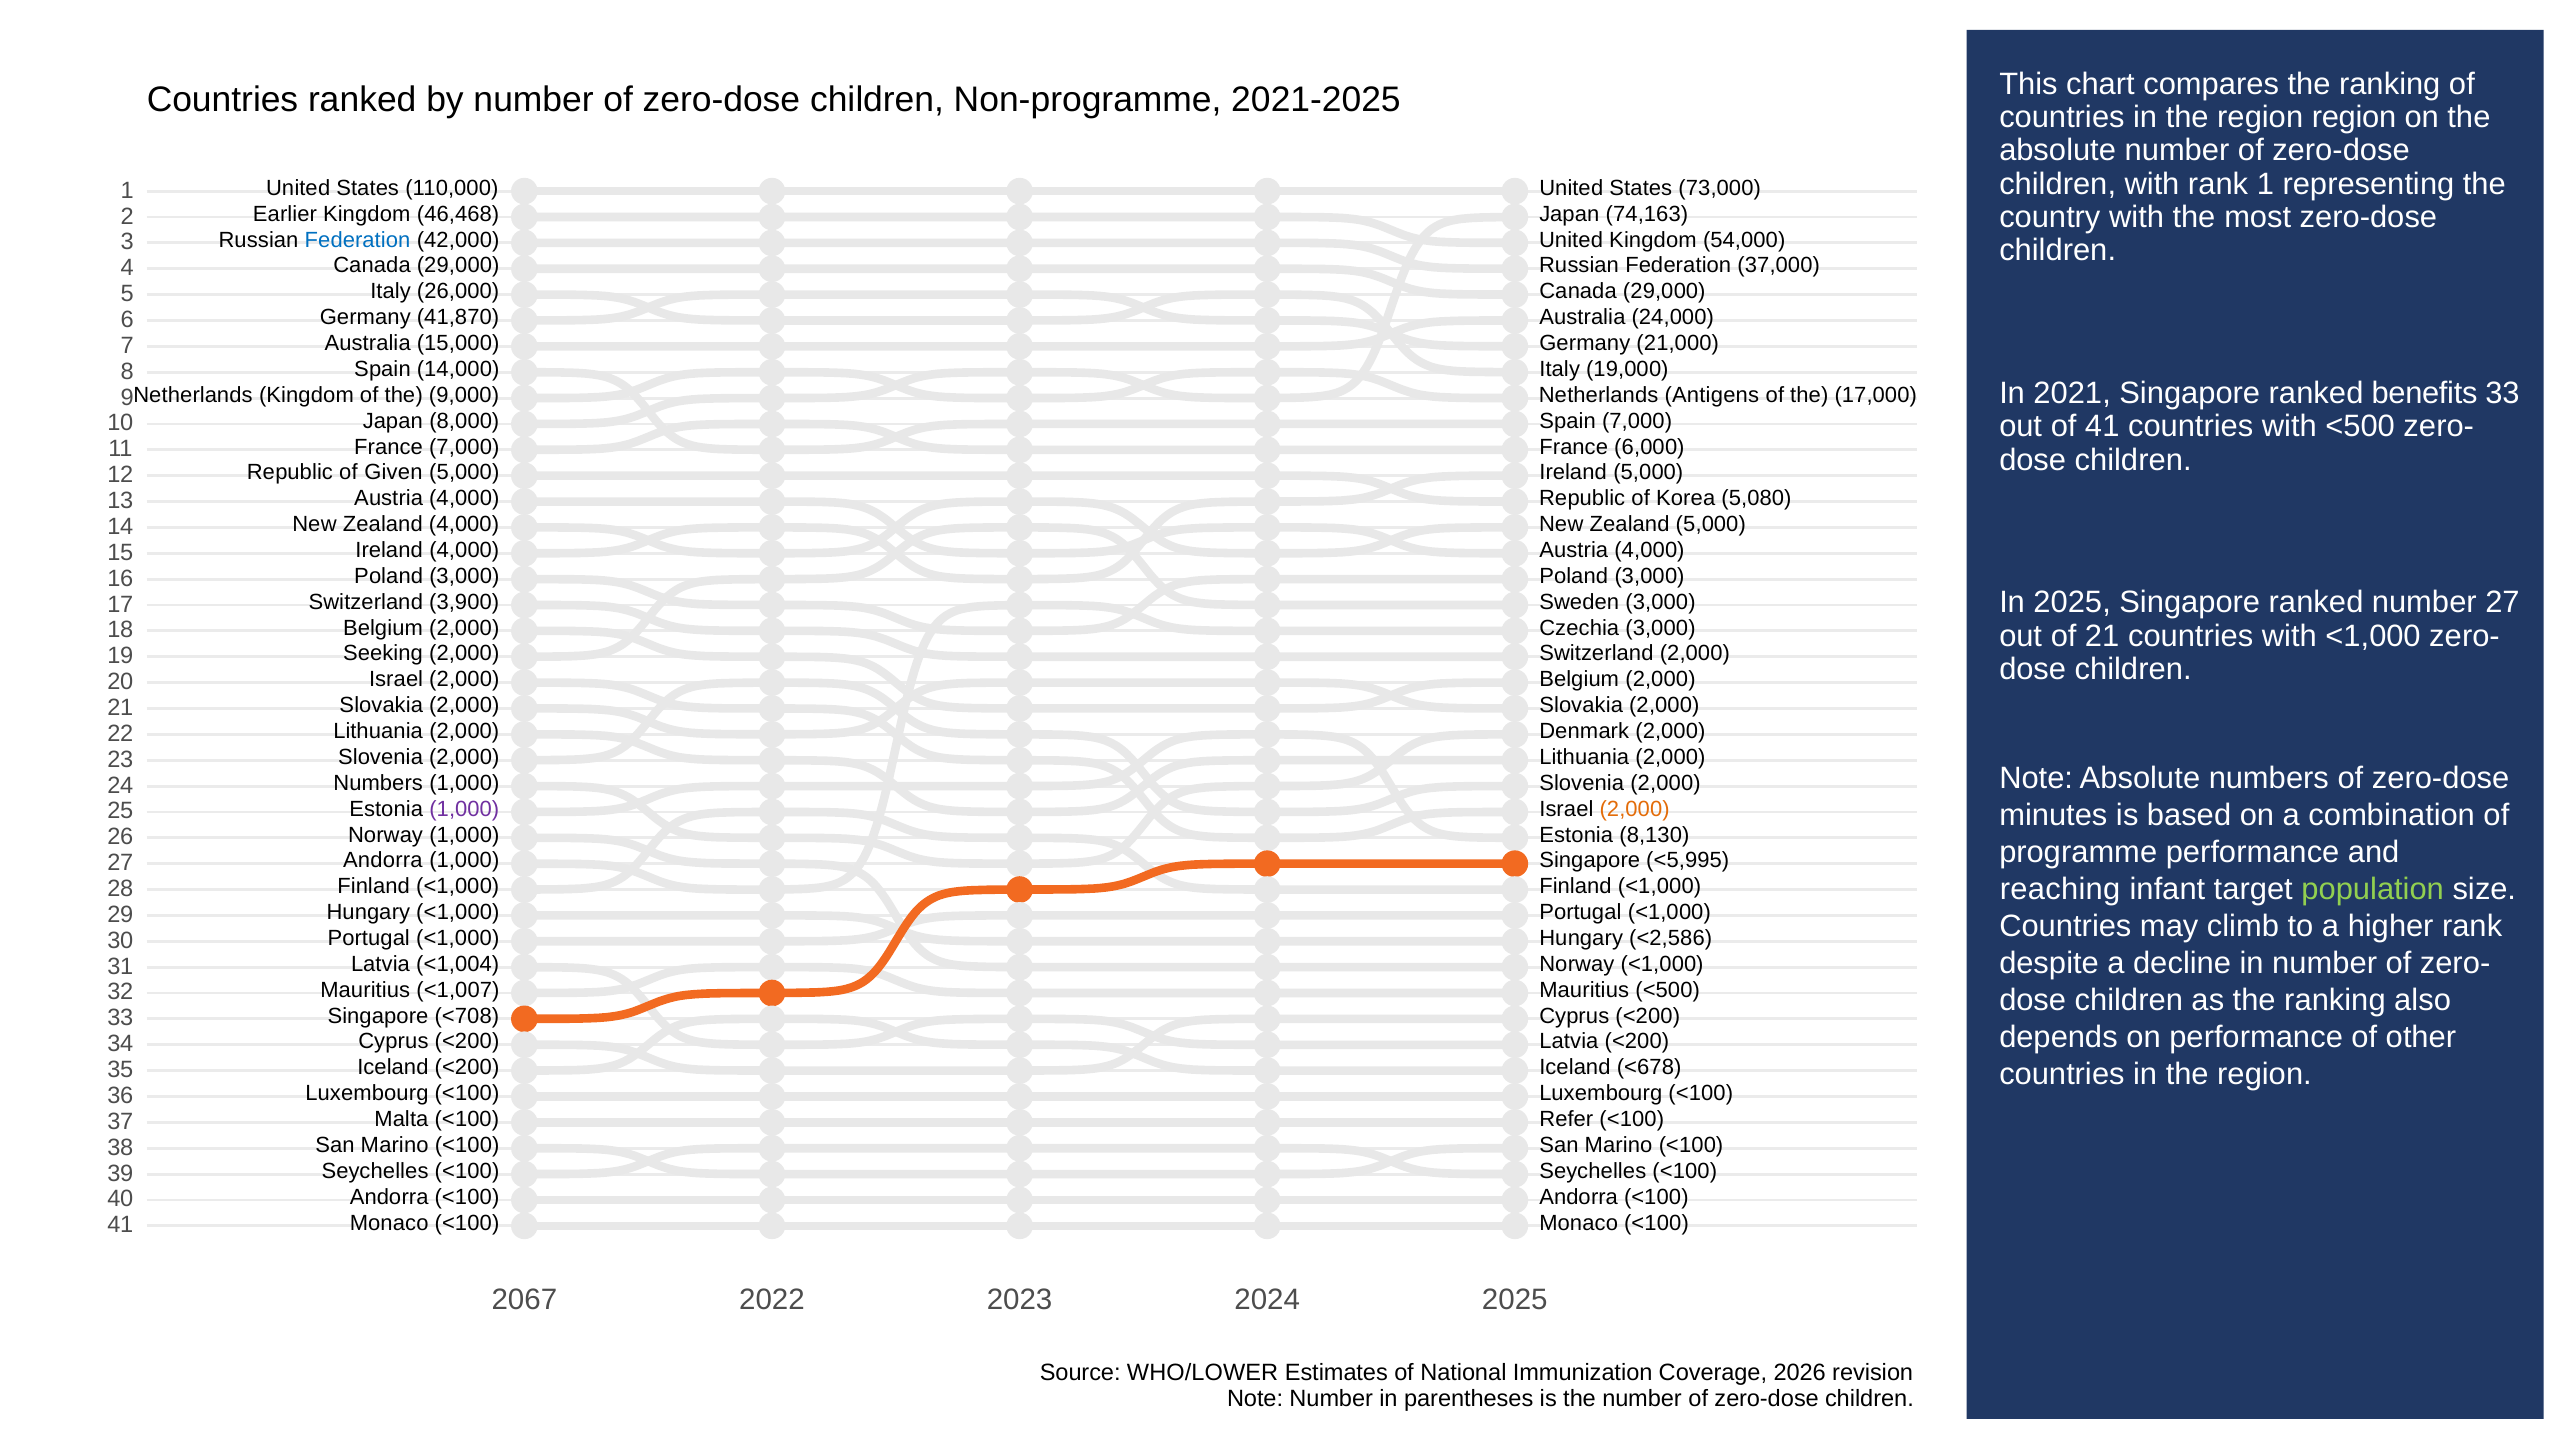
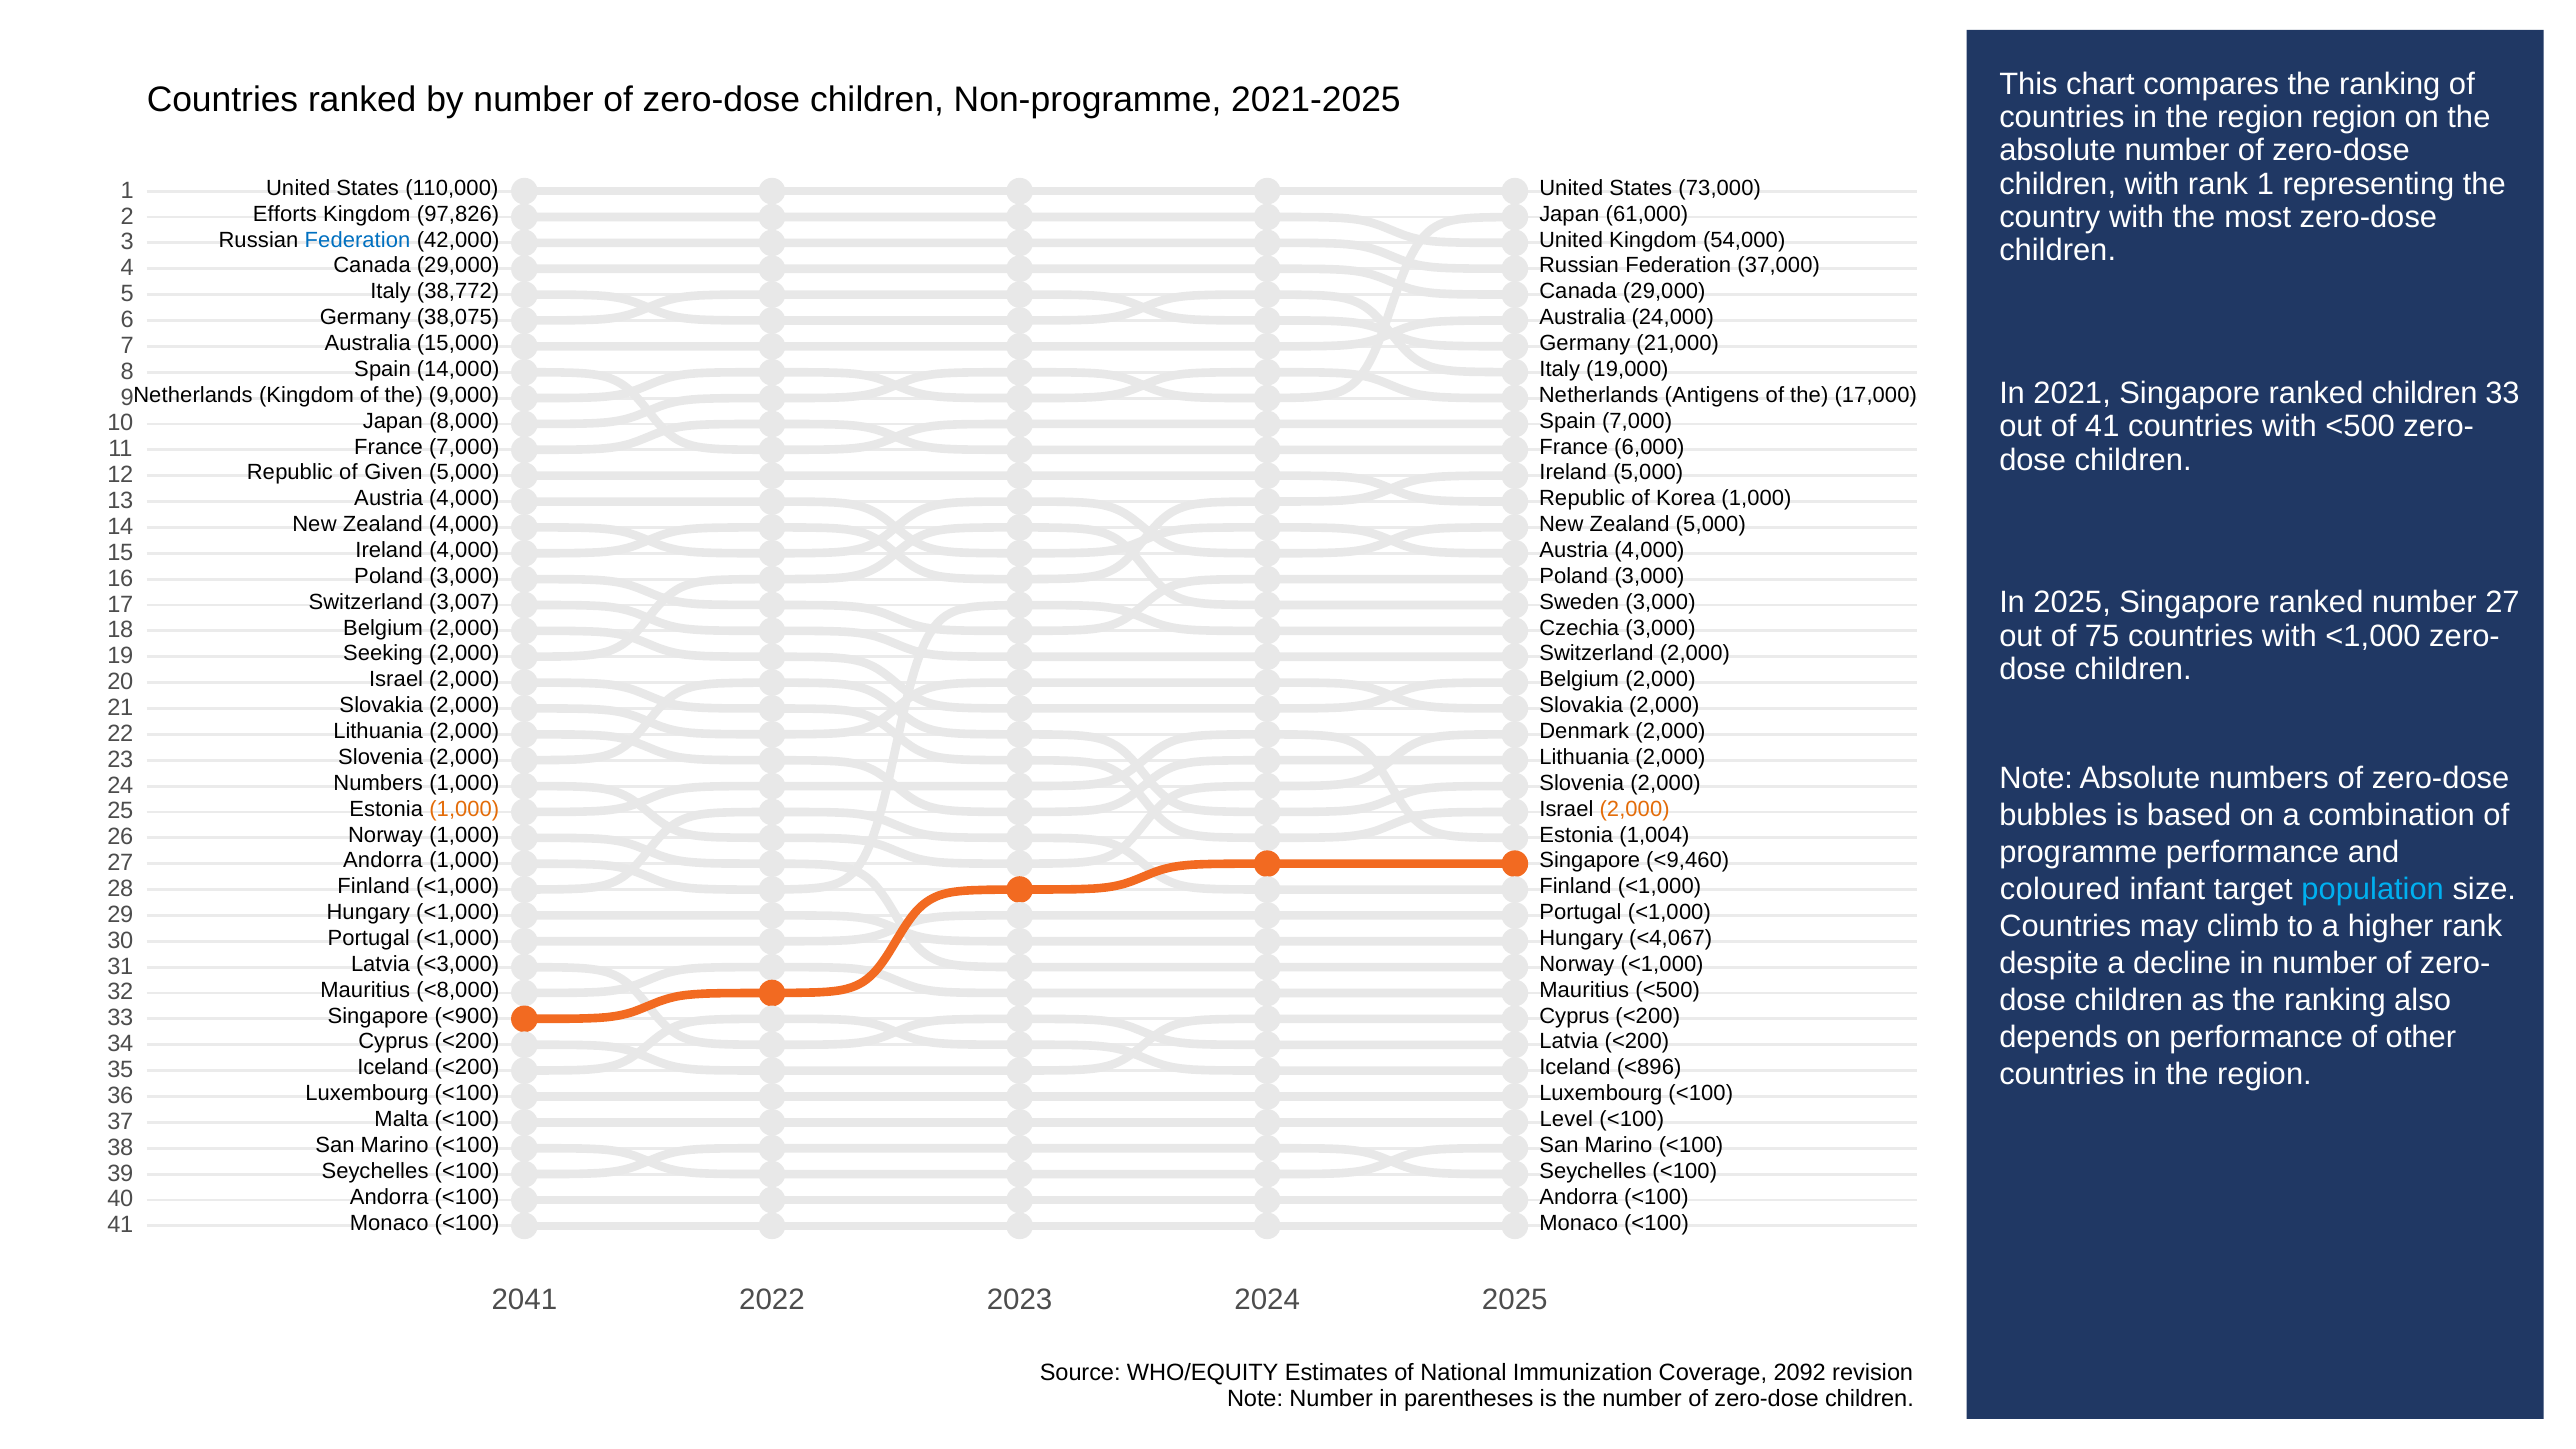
Earlier: Earlier -> Efforts
46,468: 46,468 -> 97,826
74,163: 74,163 -> 61,000
26,000: 26,000 -> 38,772
41,870: 41,870 -> 38,075
ranked benefits: benefits -> children
Korea 5,080: 5,080 -> 1,000
3,900: 3,900 -> 3,007
of 21: 21 -> 75
1,000 at (464, 809) colour: purple -> orange
minutes: minutes -> bubbles
8,130: 8,130 -> 1,004
<5,995: <5,995 -> <9,460
reaching: reaching -> coloured
population colour: light green -> light blue
<2,586: <2,586 -> <4,067
<1,004: <1,004 -> <3,000
<1,007: <1,007 -> <8,000
<708: <708 -> <900
<678: <678 -> <896
Refer: Refer -> Level
2067: 2067 -> 2041
WHO/LOWER: WHO/LOWER -> WHO/EQUITY
2026: 2026 -> 2092
